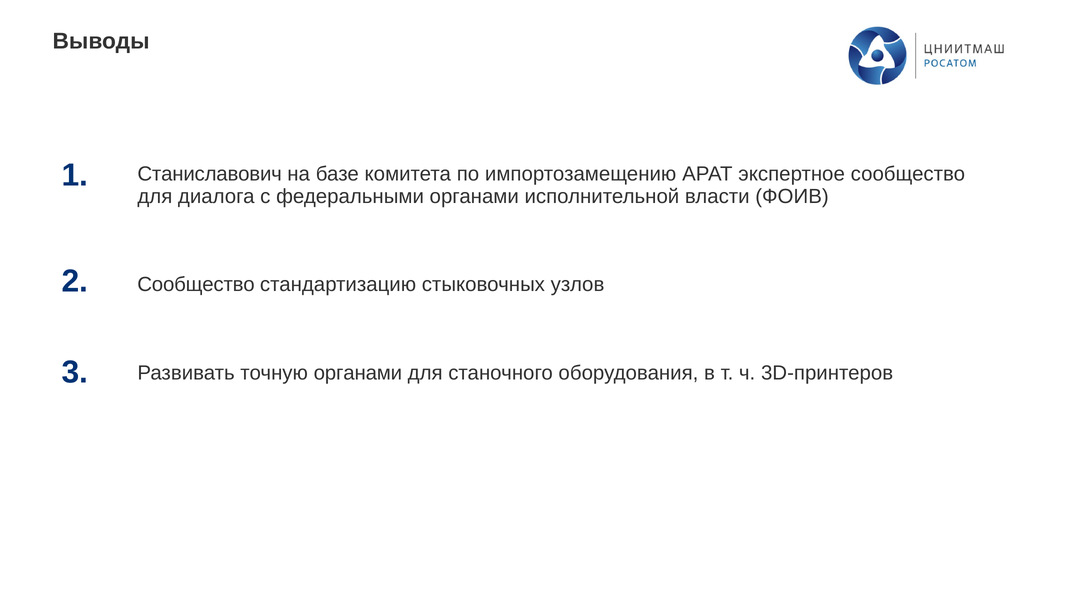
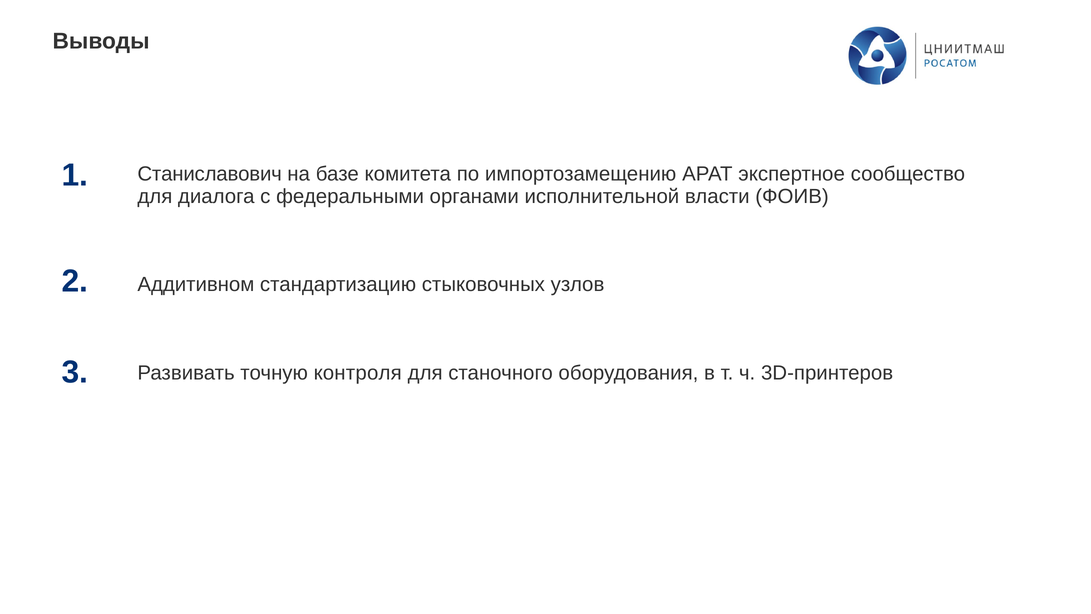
Сообщество at (196, 284): Сообщество -> Аддитивном
точную органами: органами -> контроля
